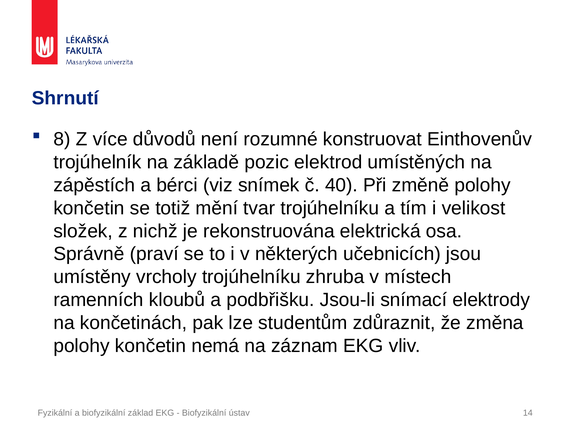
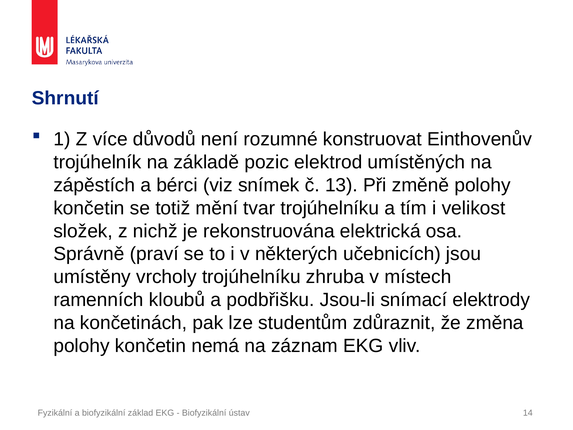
8: 8 -> 1
40: 40 -> 13
